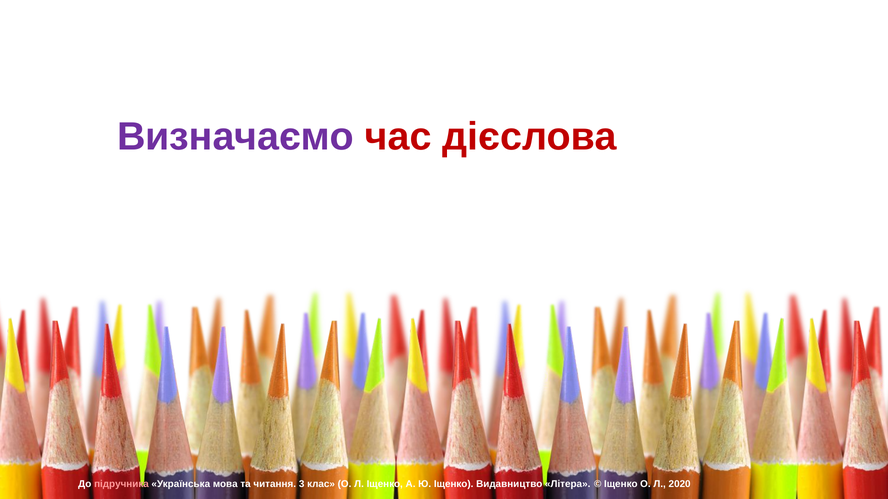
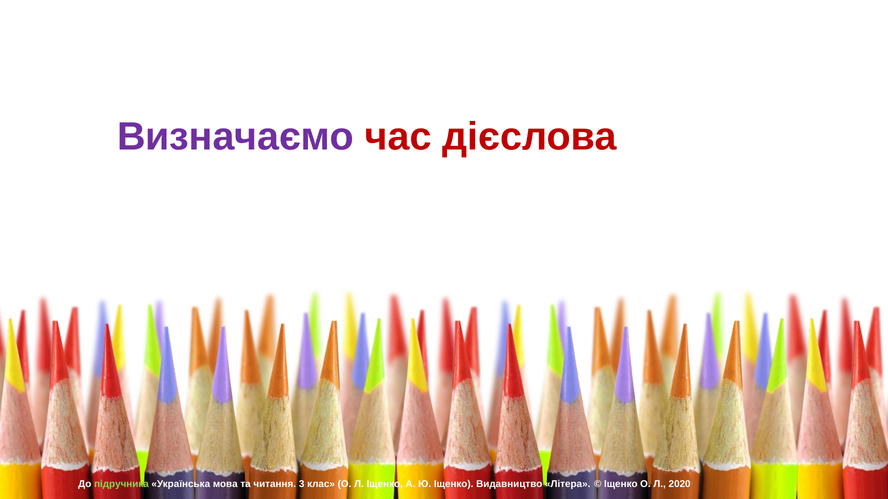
підручника colour: pink -> light green
